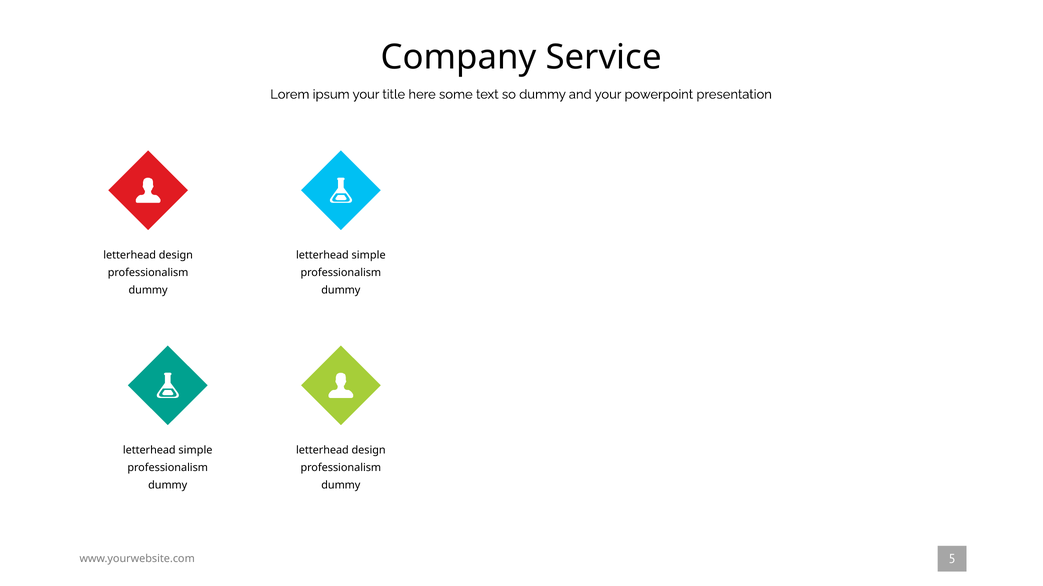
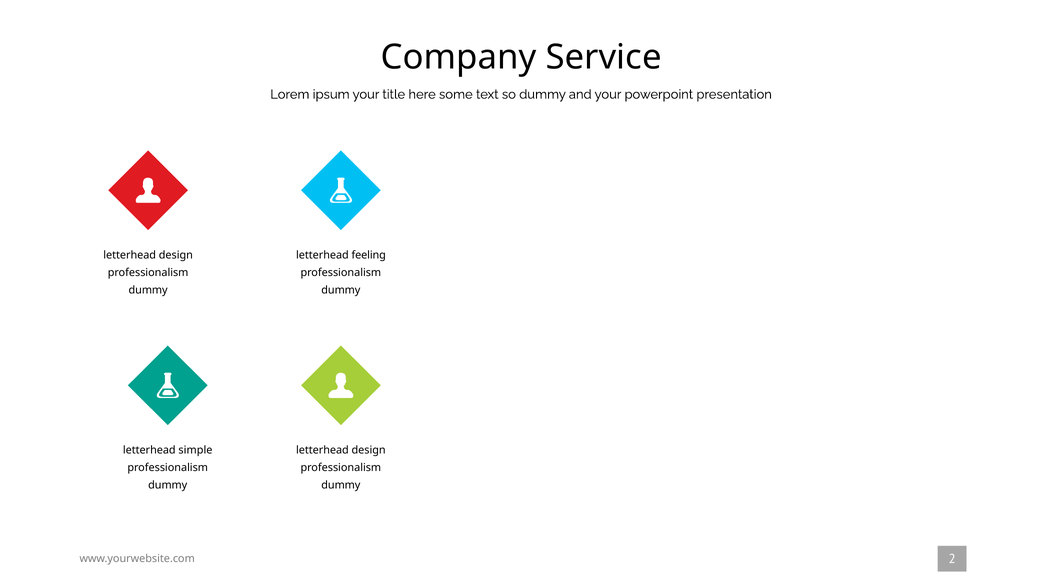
simple at (369, 256): simple -> feeling
5: 5 -> 2
